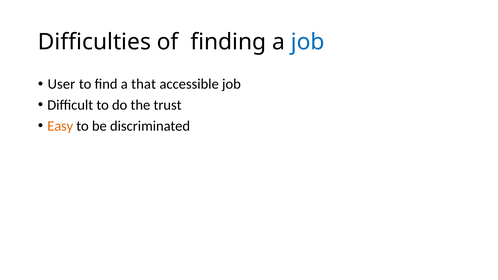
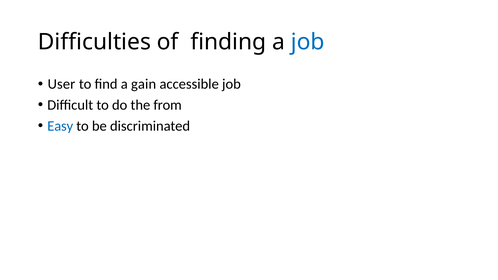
that: that -> gain
trust: trust -> from
Easy colour: orange -> blue
